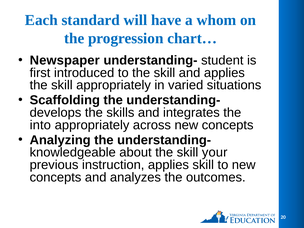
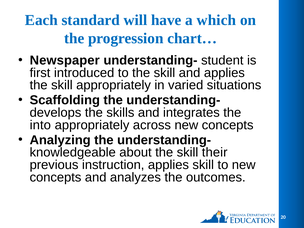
whom: whom -> which
your: your -> their
